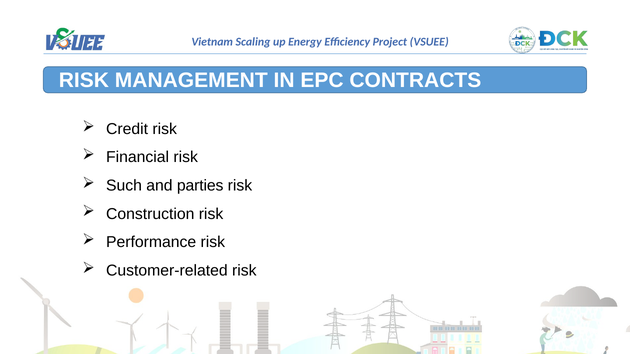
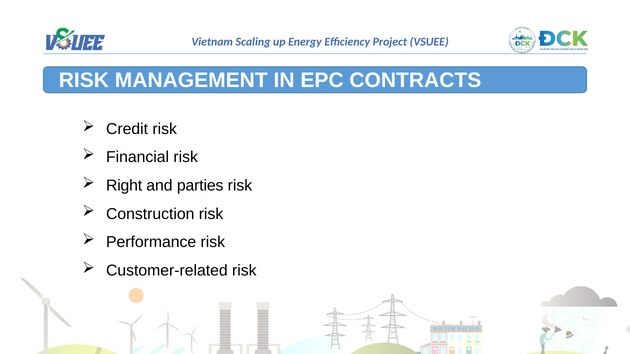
Such: Such -> Right
